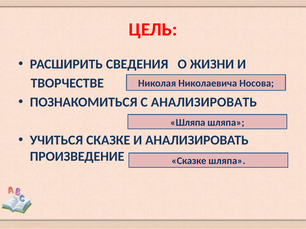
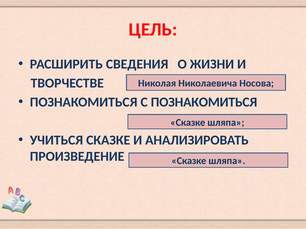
С АНАЛИЗИРОВАТЬ: АНАЛИЗИРОВАТЬ -> ПОЗНАКОМИТЬСЯ
Шляпа at (188, 123): Шляпа -> Сказке
